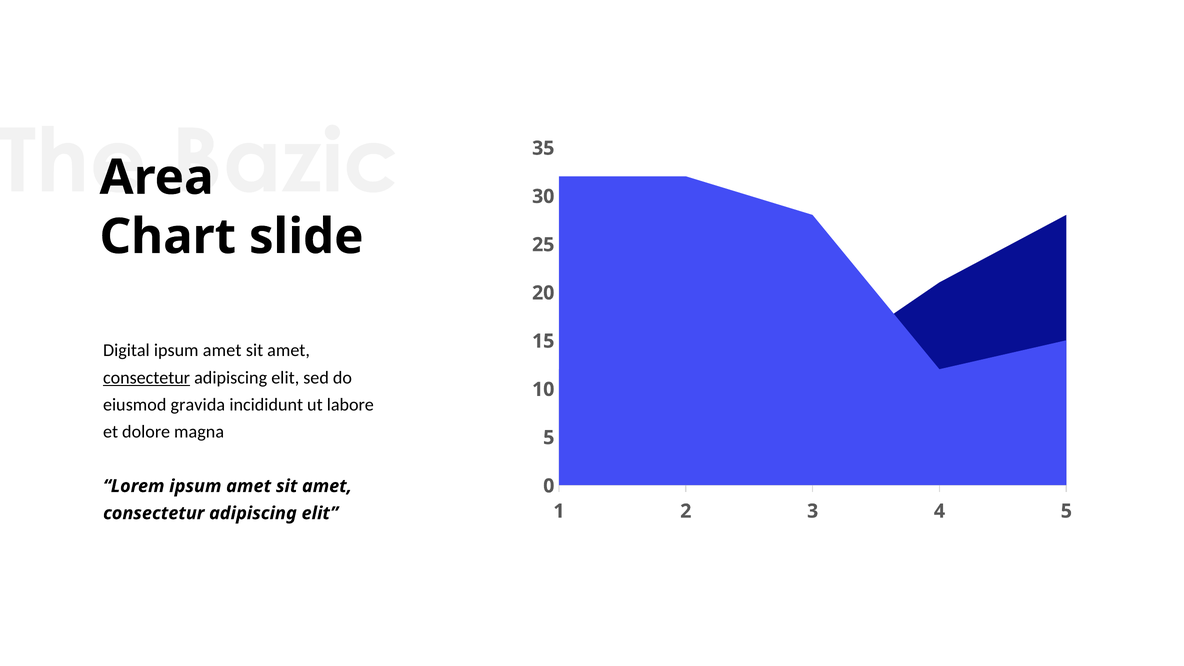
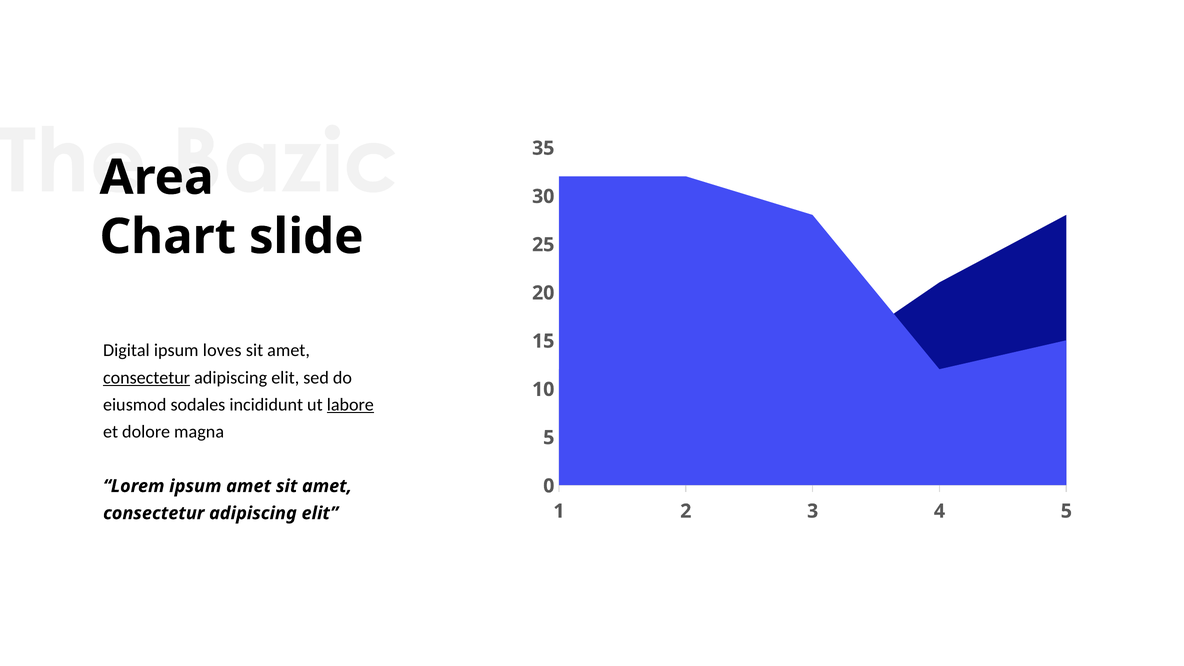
amet at (222, 350): amet -> loves
gravida: gravida -> sodales
labore underline: none -> present
